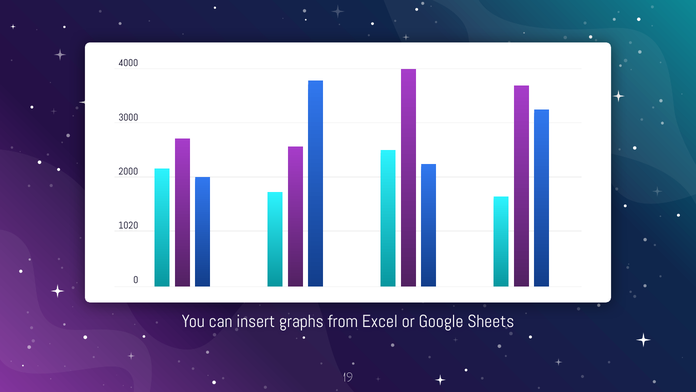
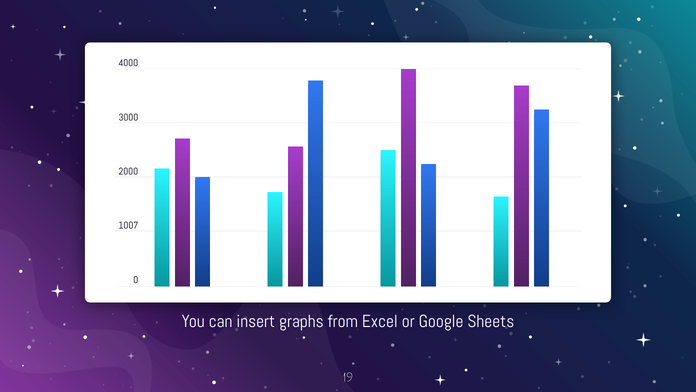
1020: 1020 -> 1007
